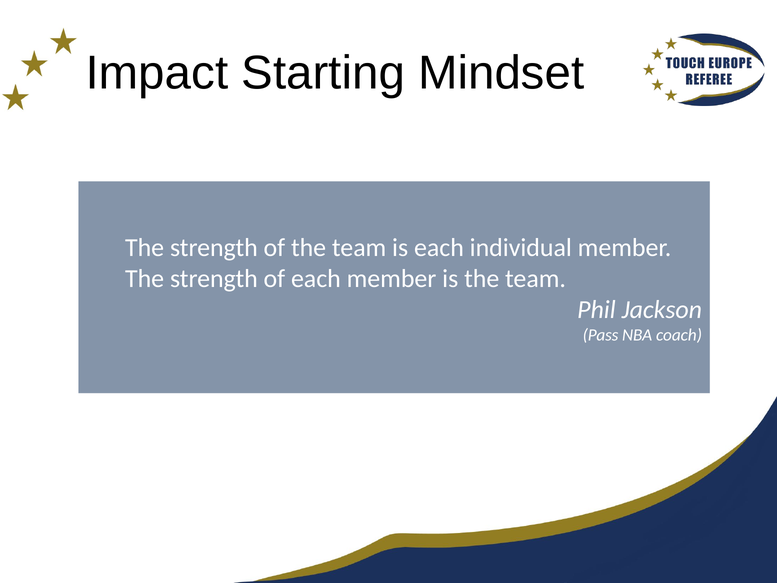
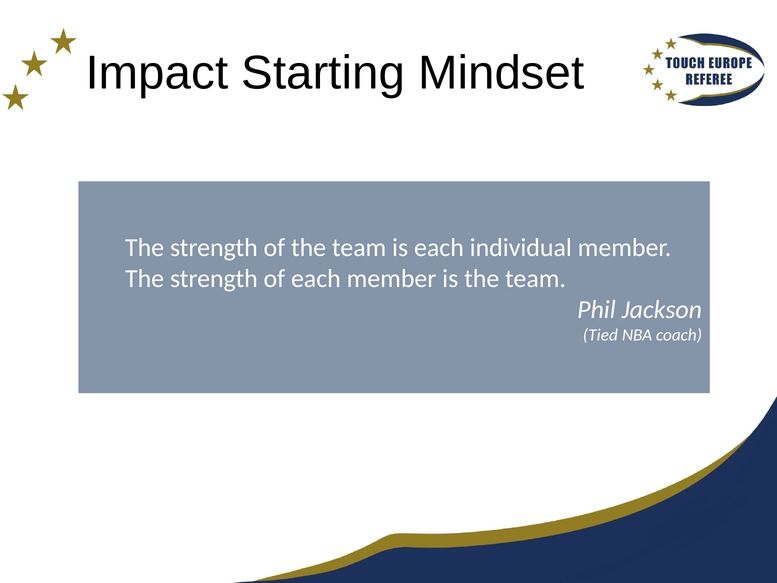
Pass: Pass -> Tied
